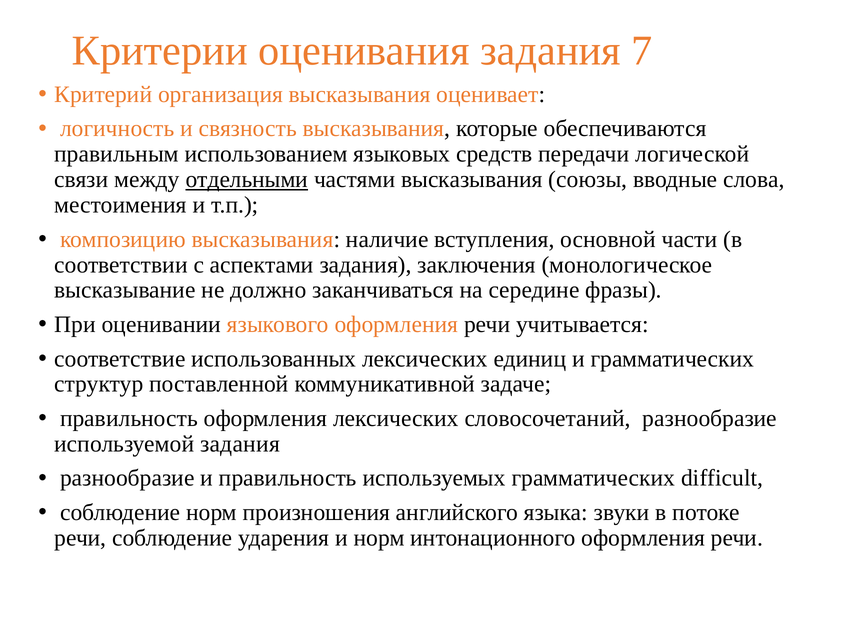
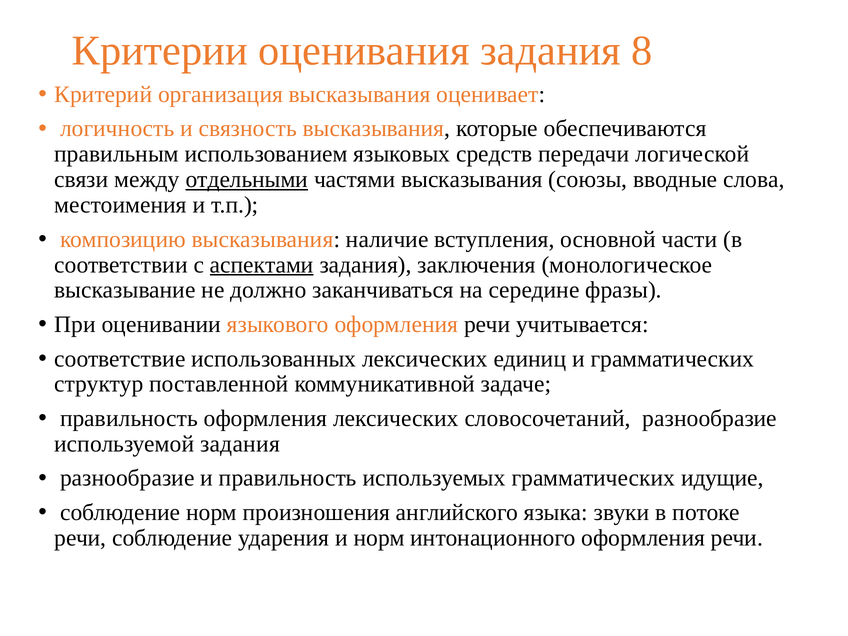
7: 7 -> 8
аспектами underline: none -> present
difficult: difficult -> идущие
